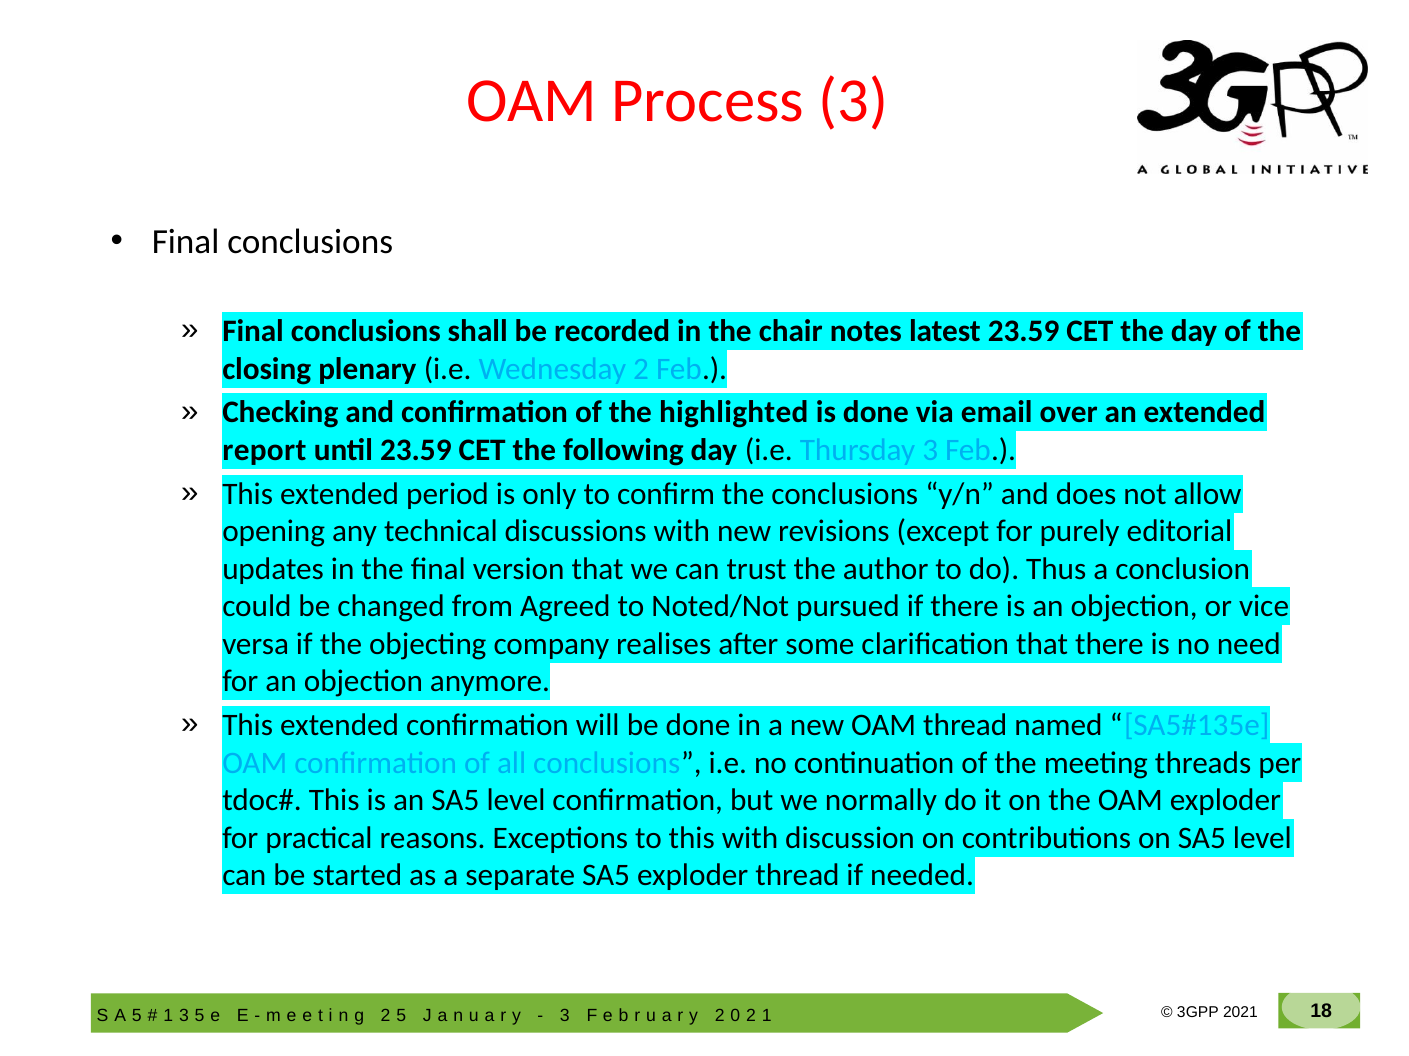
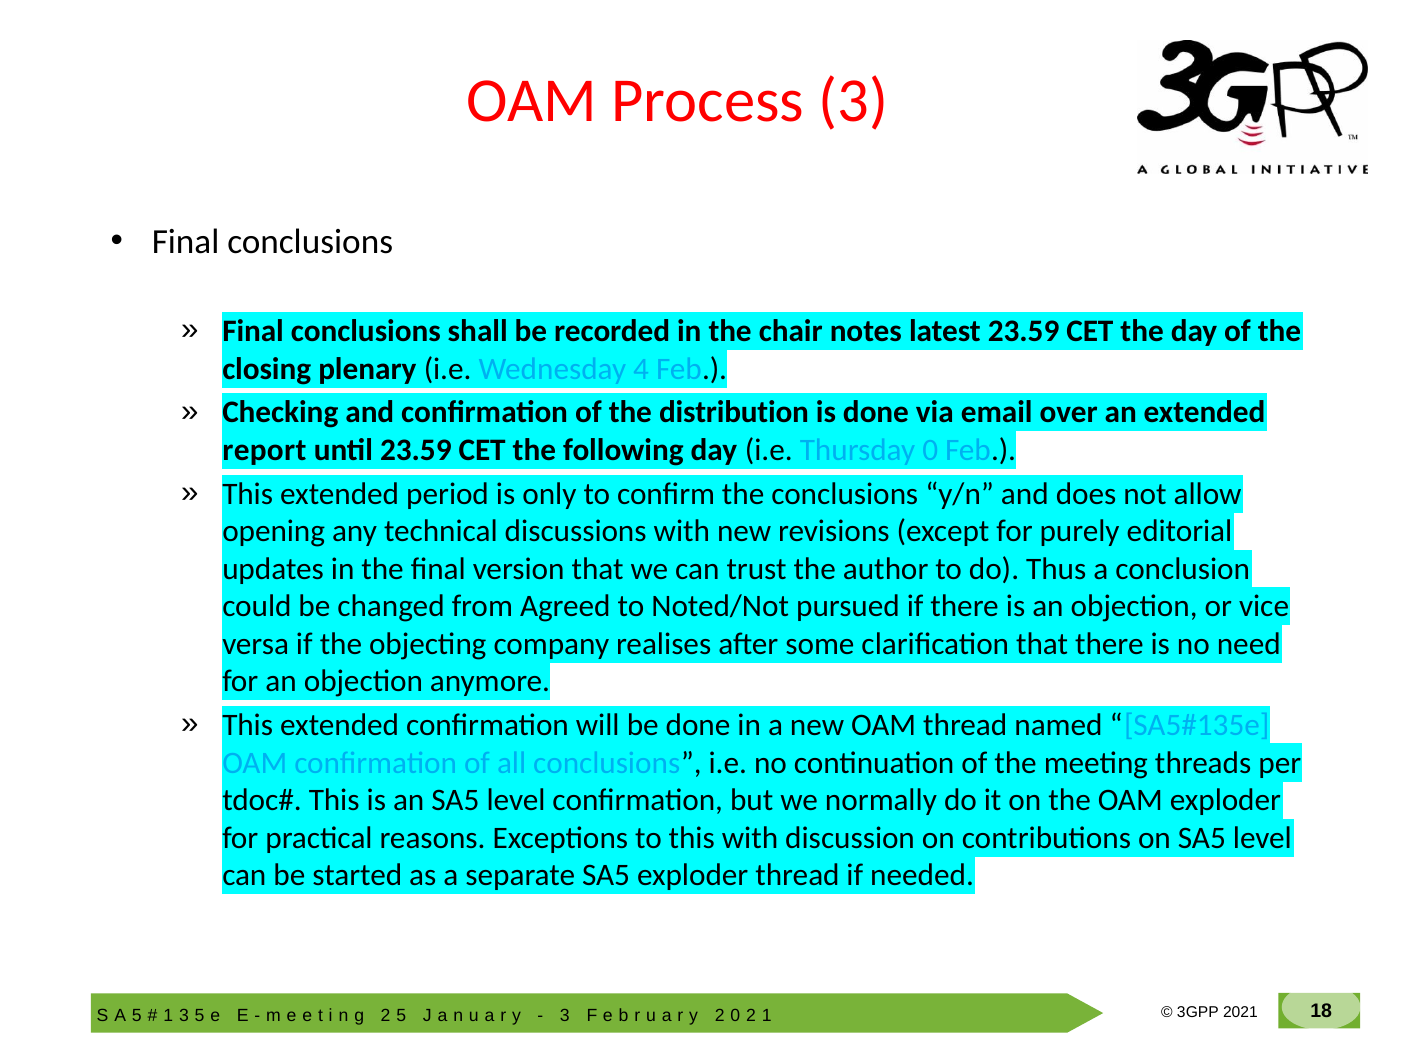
Wednesday 2: 2 -> 4
highlighted: highlighted -> distribution
Thursday 3: 3 -> 0
